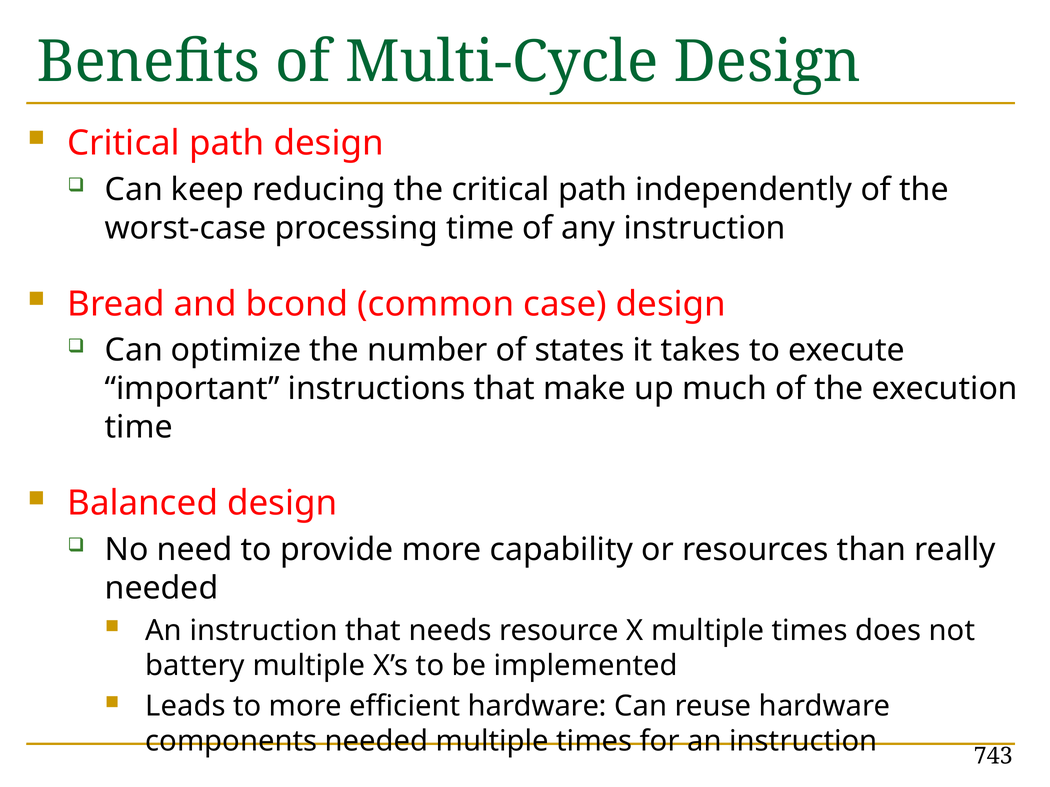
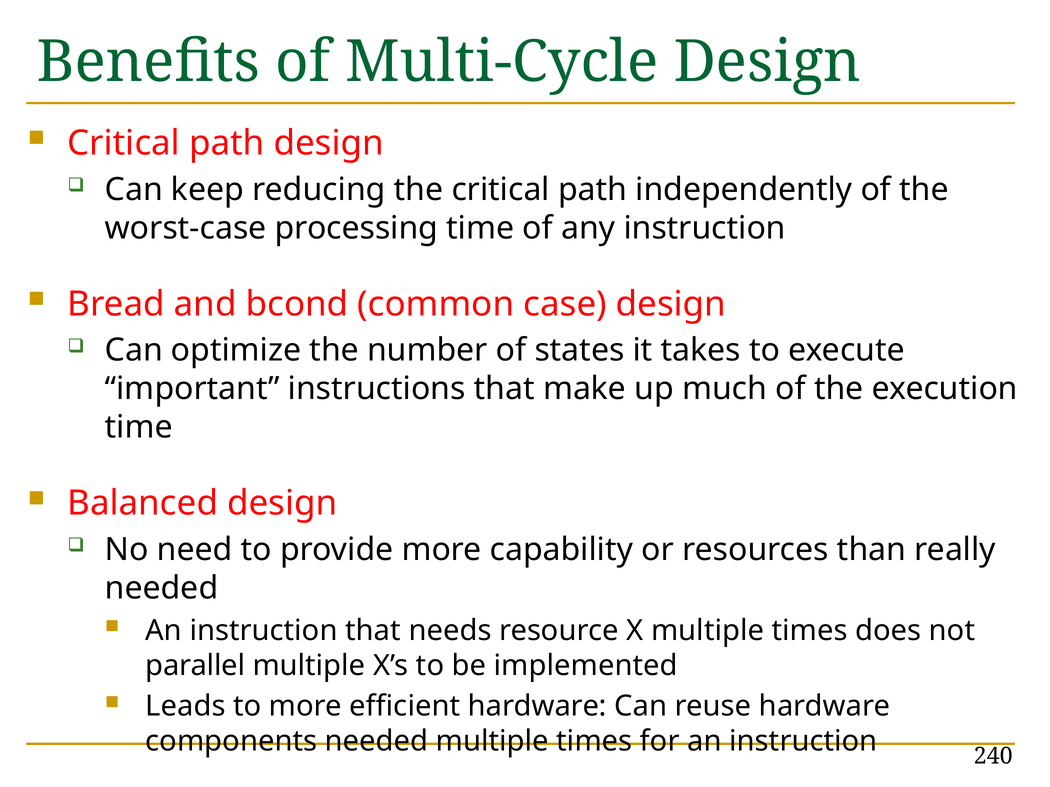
battery: battery -> parallel
743: 743 -> 240
